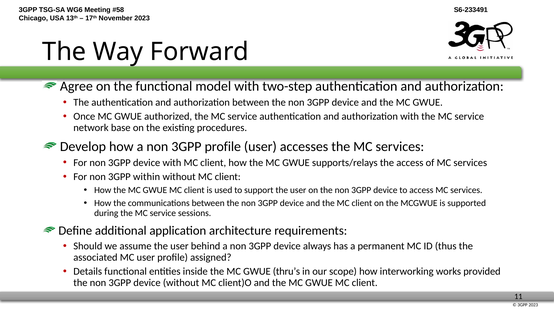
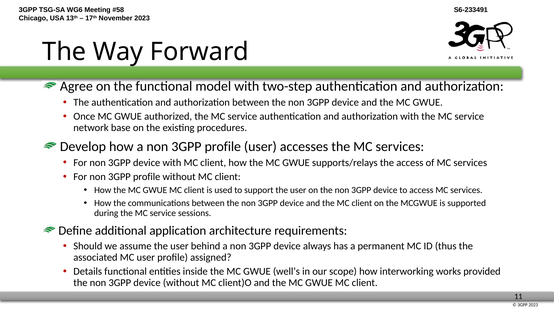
For non 3GPP within: within -> profile
thru’s: thru’s -> well’s
